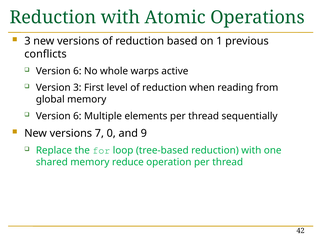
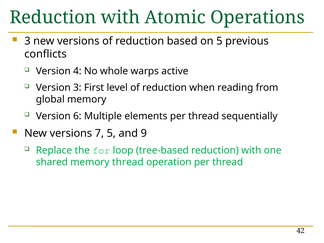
on 1: 1 -> 5
6 at (77, 71): 6 -> 4
7 0: 0 -> 5
memory reduce: reduce -> thread
